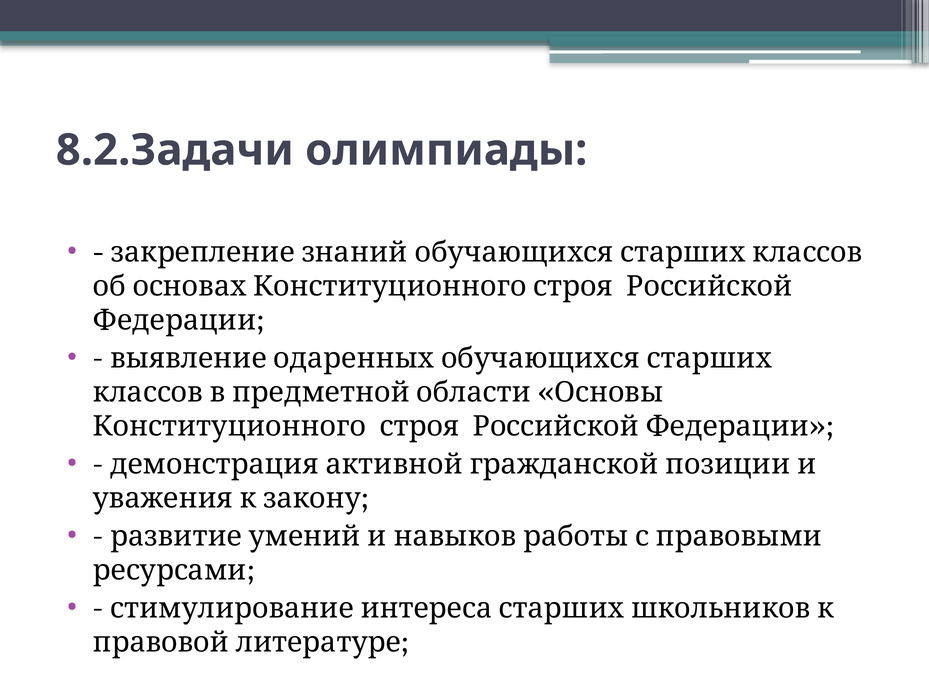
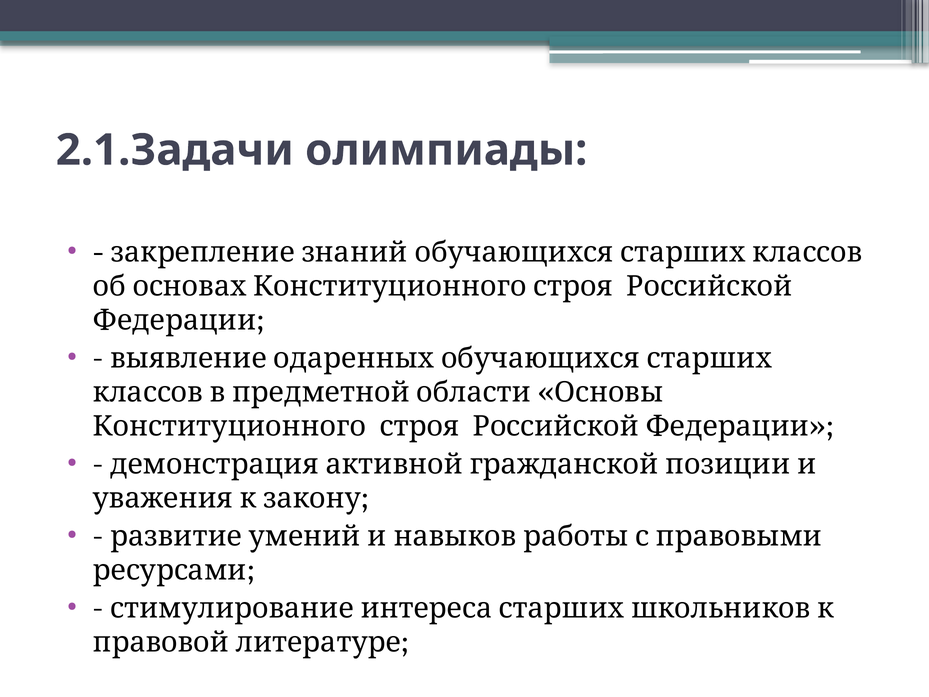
8.2.Задачи: 8.2.Задачи -> 2.1.Задачи
